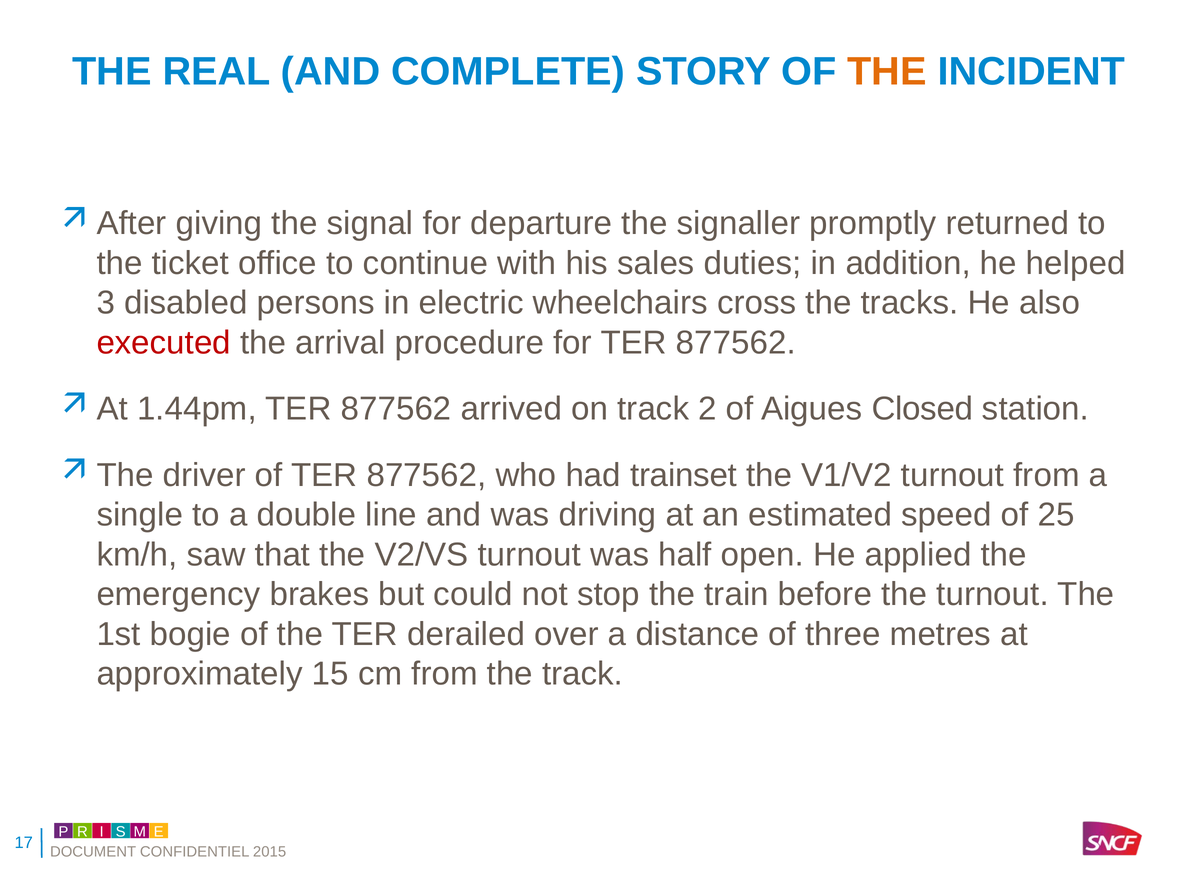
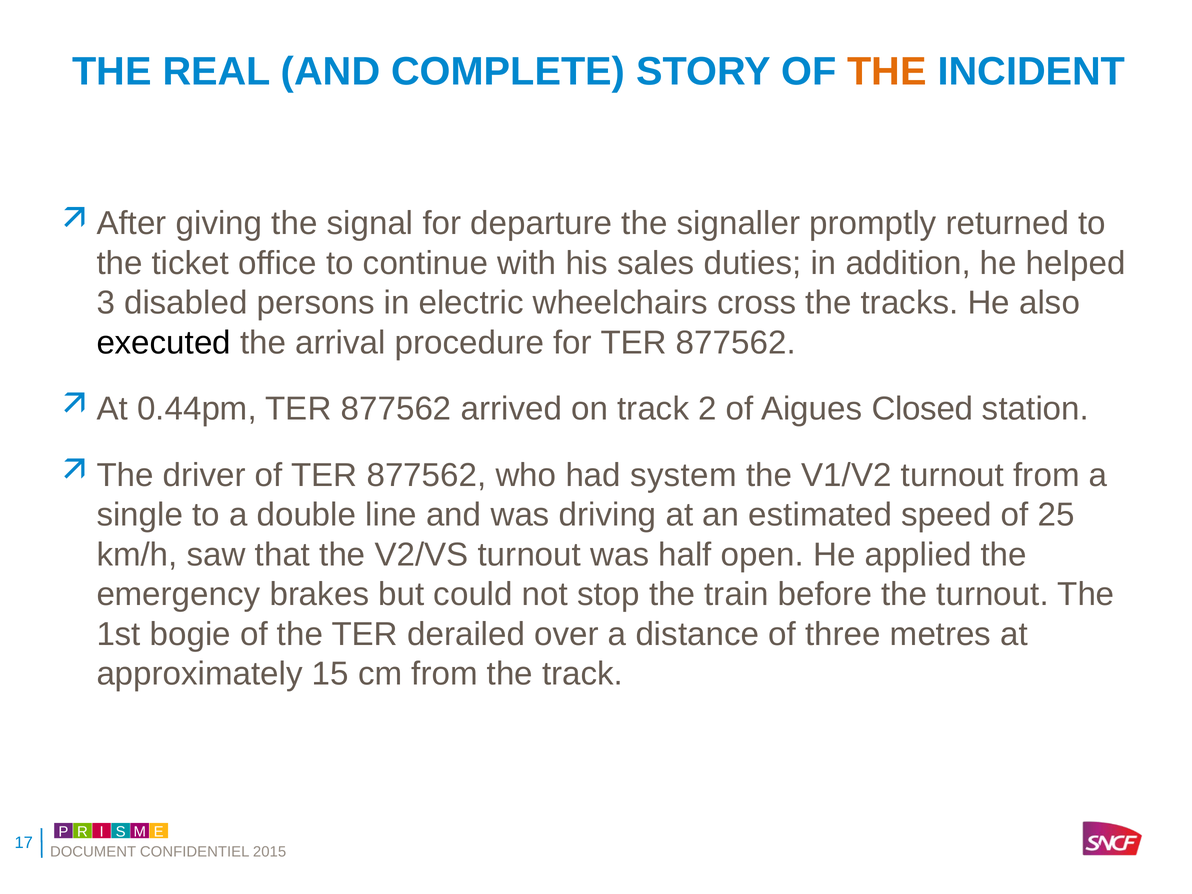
executed colour: red -> black
1.44pm: 1.44pm -> 0.44pm
trainset: trainset -> system
